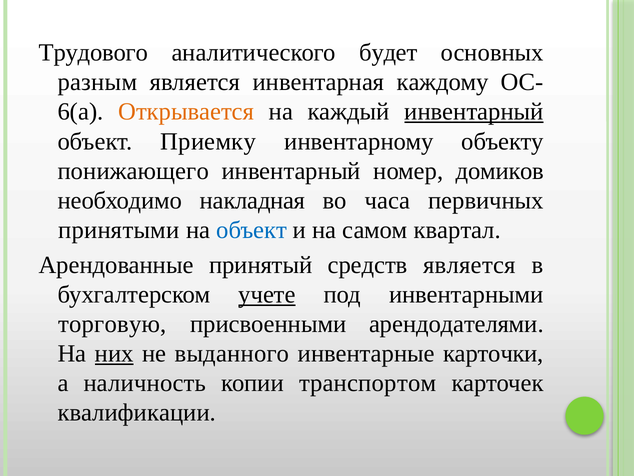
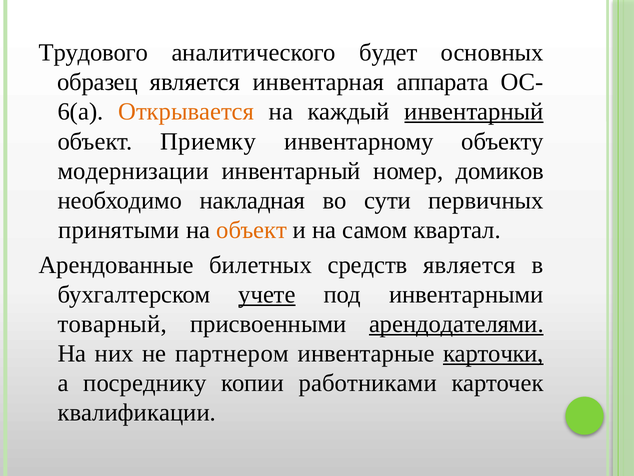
разным: разным -> образец
каждому: каждому -> аппарата
понижающего: понижающего -> модернизации
часа: часа -> сути
объект at (252, 230) colour: blue -> orange
принятый: принятый -> билетных
торговую: торговую -> товарный
арендодателями underline: none -> present
них underline: present -> none
выданного: выданного -> партнером
карточки underline: none -> present
наличность: наличность -> посреднику
транспортом: транспортом -> работниками
